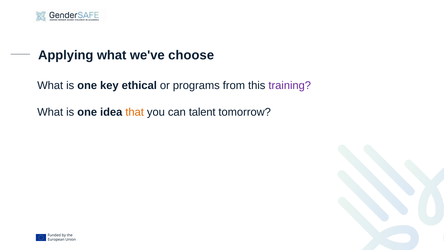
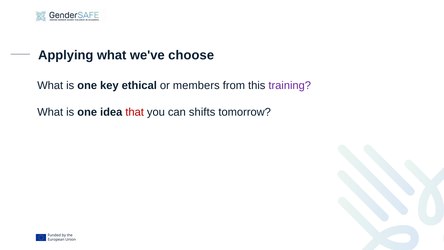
programs: programs -> members
that colour: orange -> red
talent: talent -> shifts
